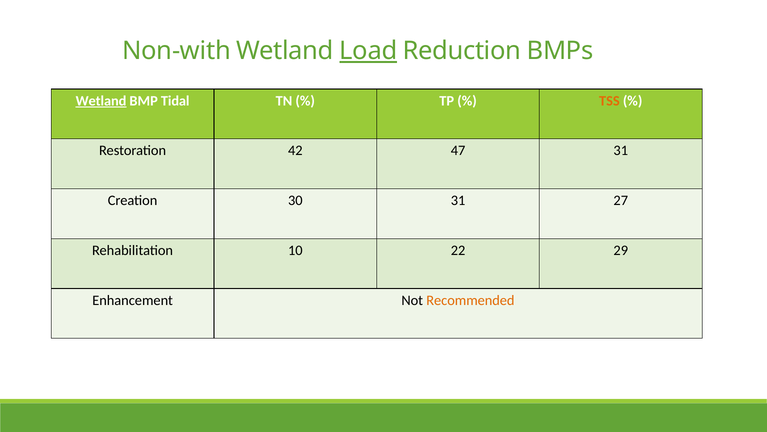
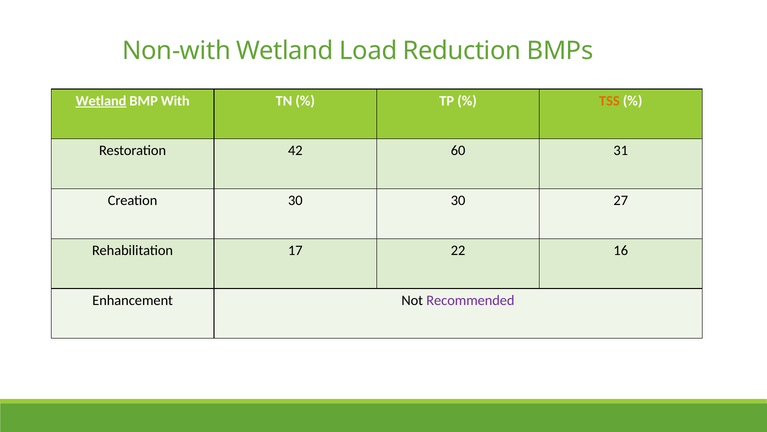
Load underline: present -> none
Tidal: Tidal -> With
47: 47 -> 60
30 31: 31 -> 30
10: 10 -> 17
29: 29 -> 16
Recommended colour: orange -> purple
